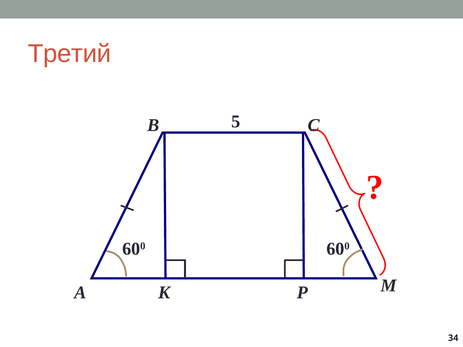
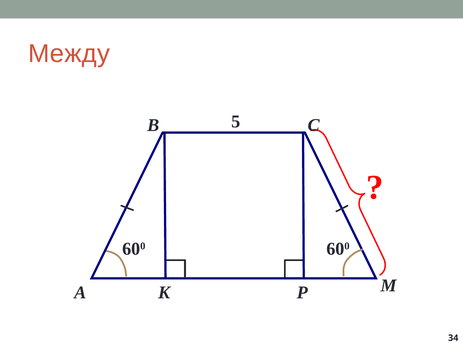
Третий: Третий -> Между
